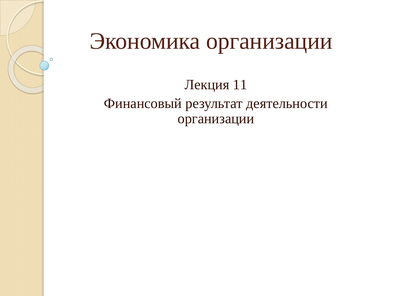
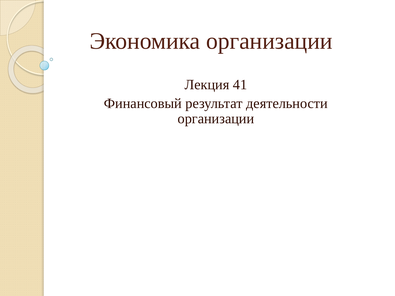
11: 11 -> 41
